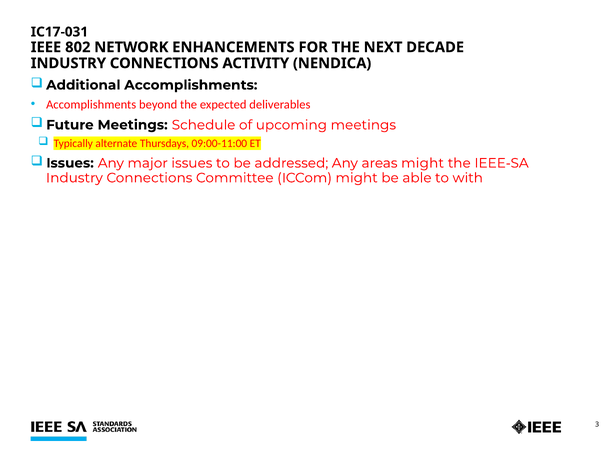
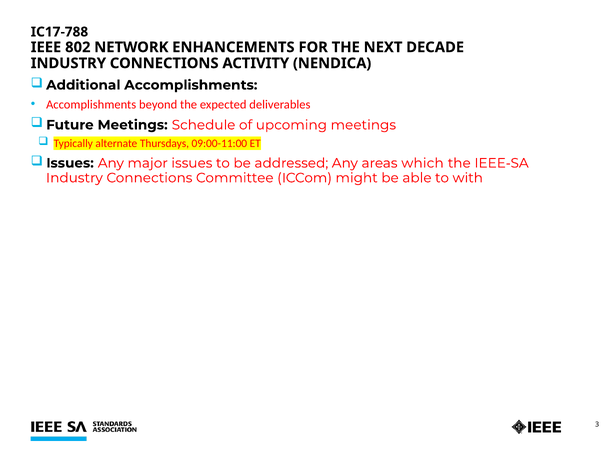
IC17-031: IC17-031 -> IC17-788
areas might: might -> which
